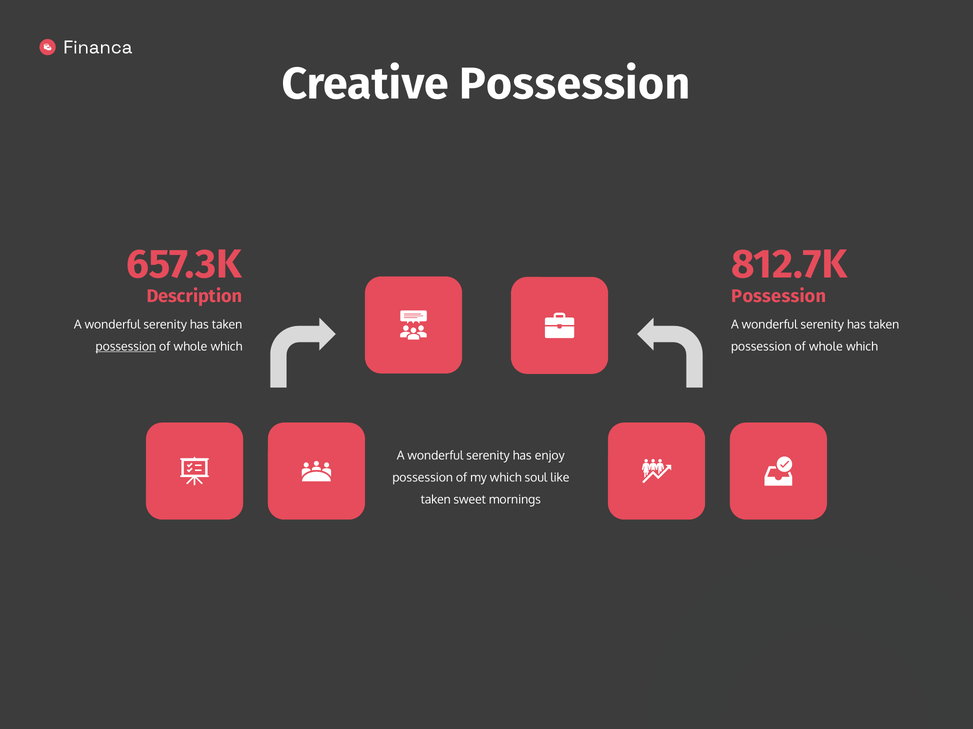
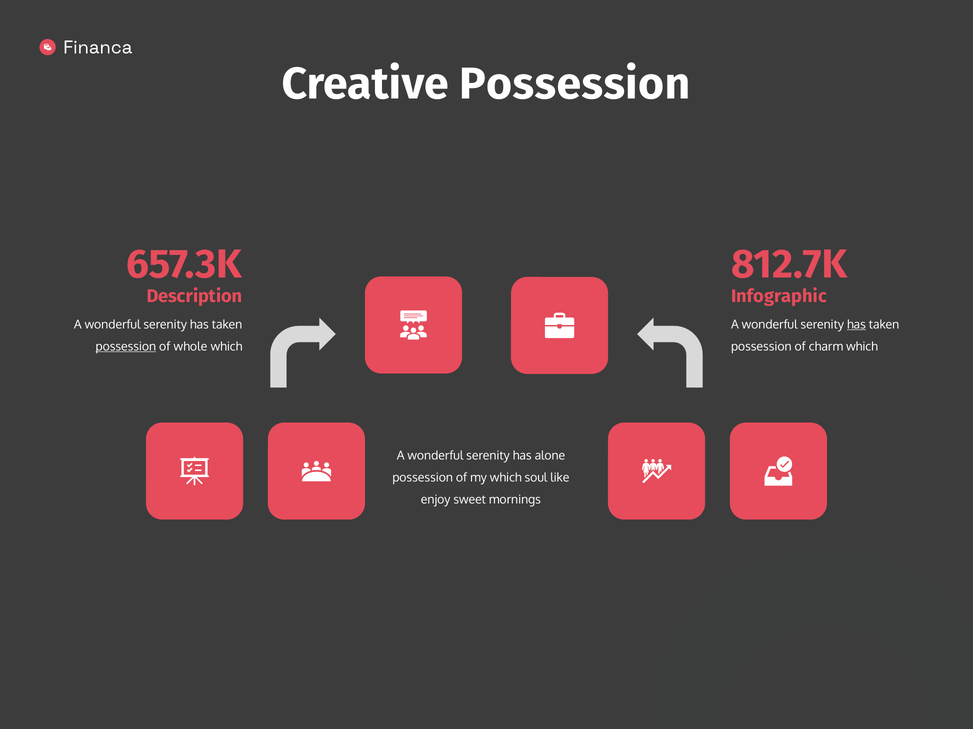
Possession at (779, 297): Possession -> Infographic
has at (856, 325) underline: none -> present
whole at (826, 347): whole -> charm
enjoy: enjoy -> alone
taken at (436, 500): taken -> enjoy
